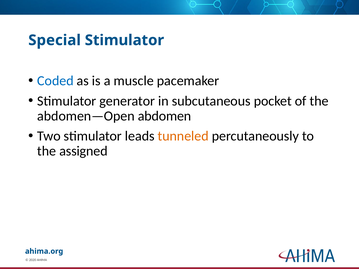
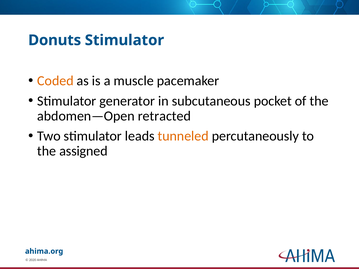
Special: Special -> Donuts
Coded colour: blue -> orange
abdomen: abdomen -> retracted
